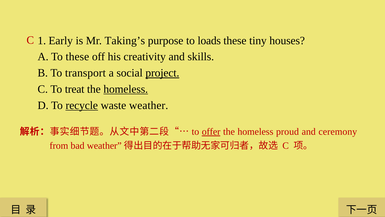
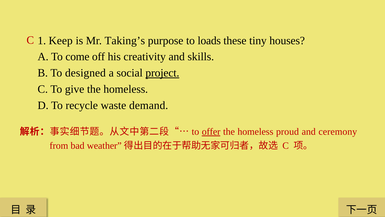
Early: Early -> Keep
To these: these -> come
transport: transport -> designed
treat: treat -> give
homeless at (126, 89) underline: present -> none
recycle underline: present -> none
weather: weather -> demand
